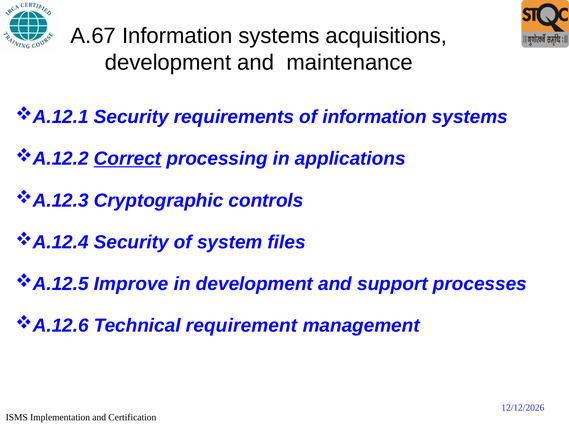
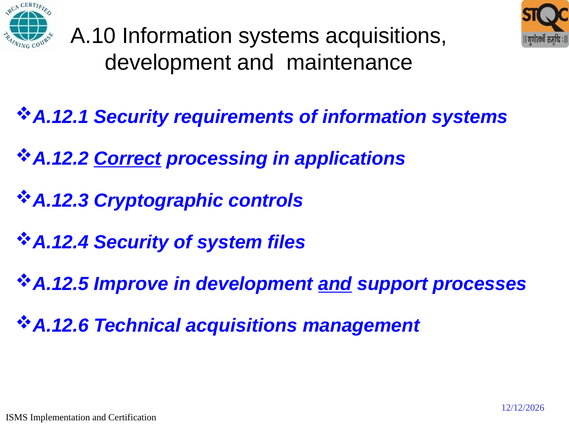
A.67: A.67 -> A.10
and at (335, 284) underline: none -> present
Technical requirement: requirement -> acquisitions
